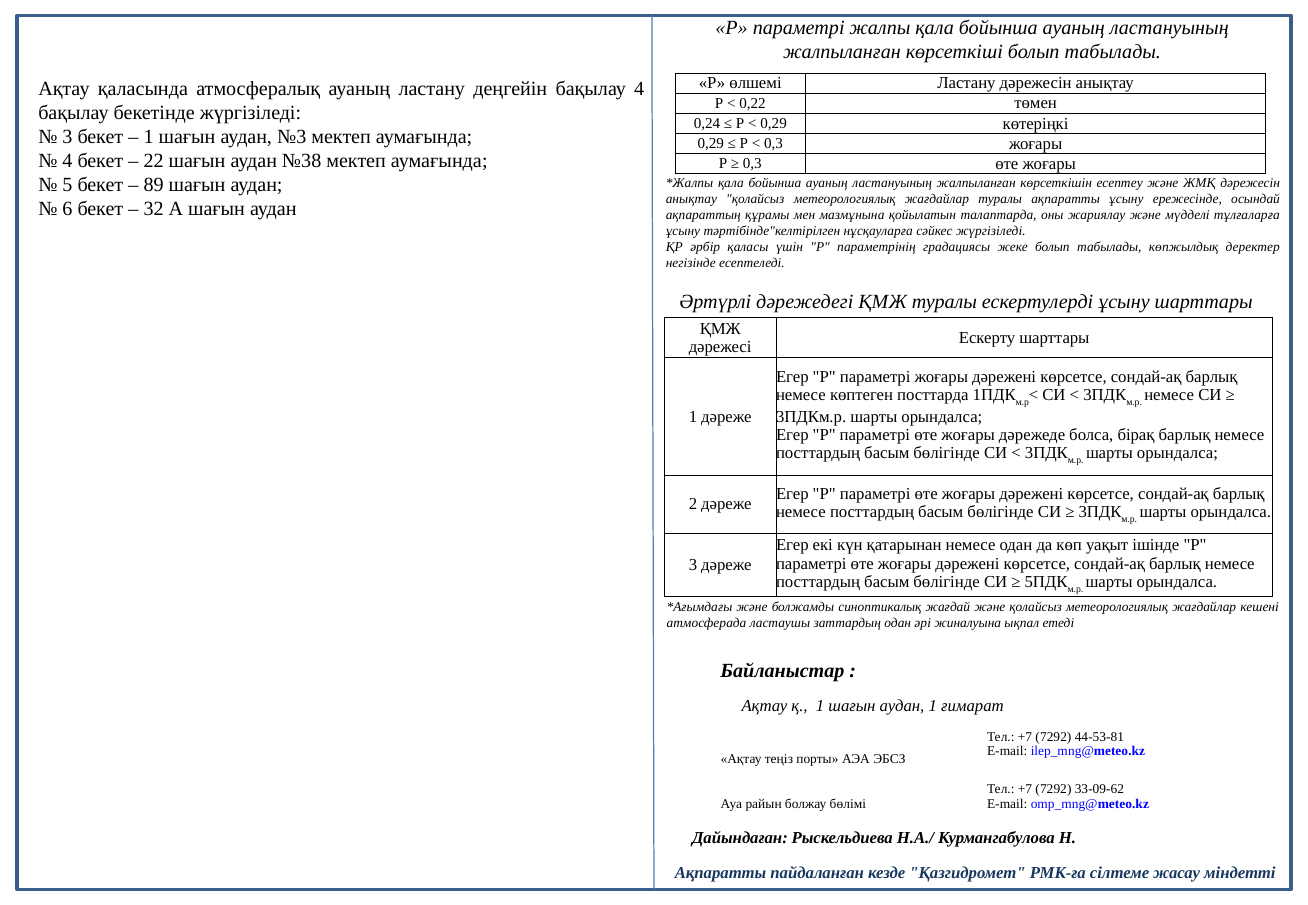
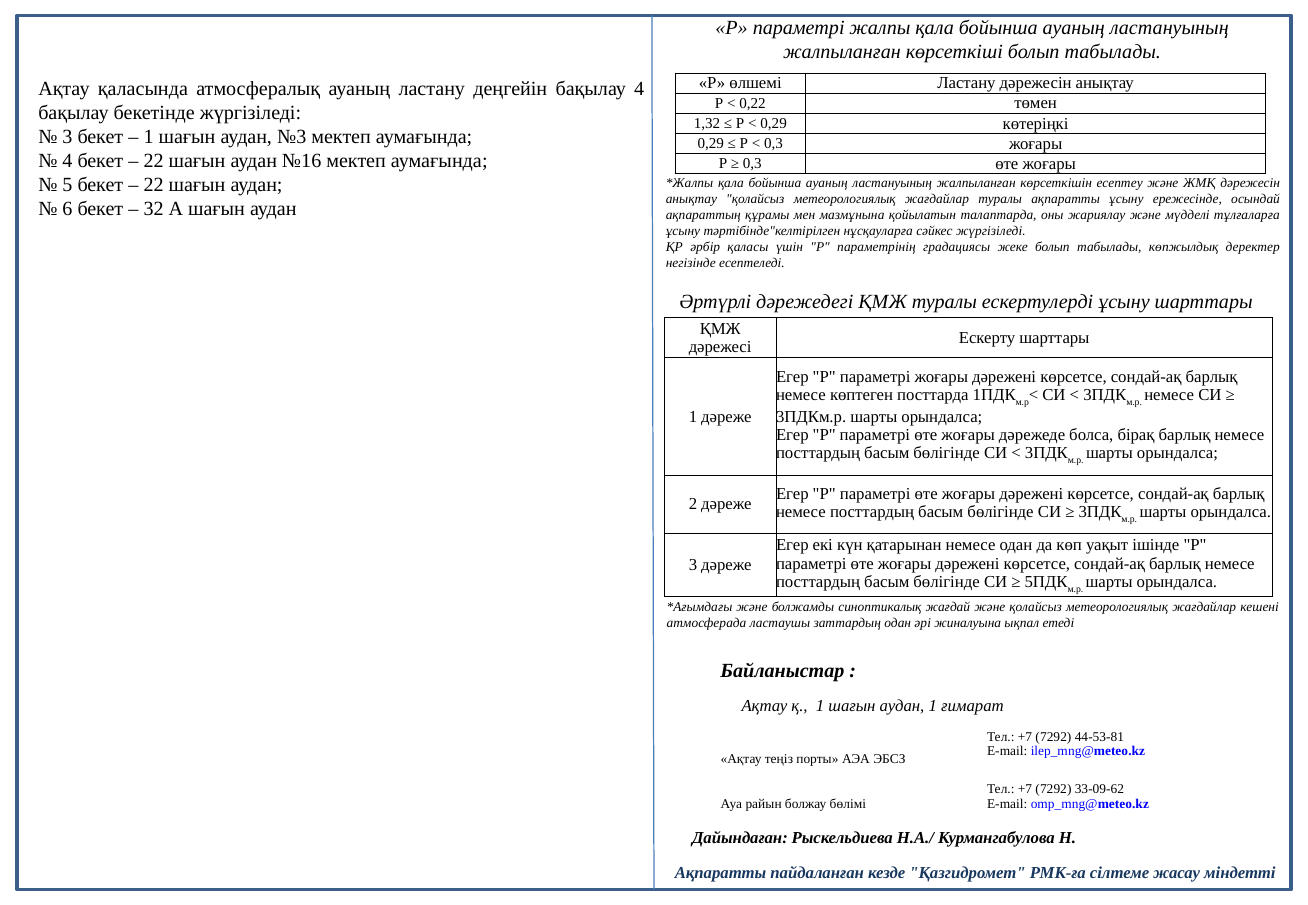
0,24: 0,24 -> 1,32
№38: №38 -> №16
89 at (154, 185): 89 -> 22
